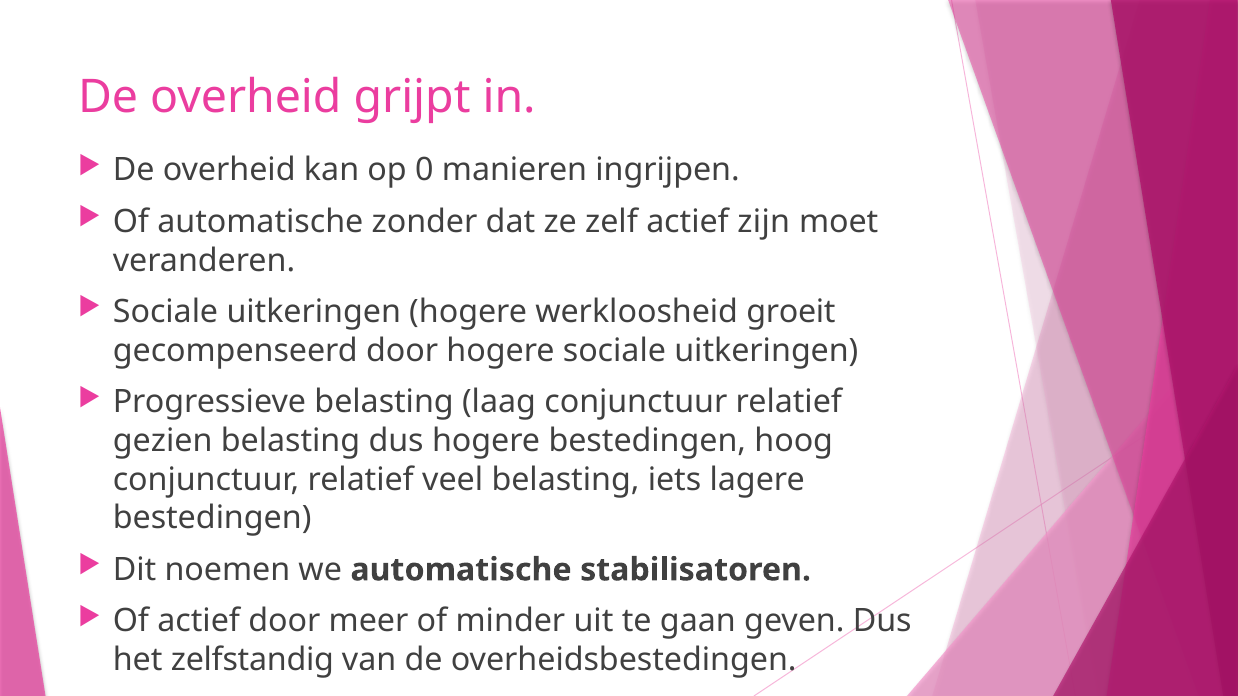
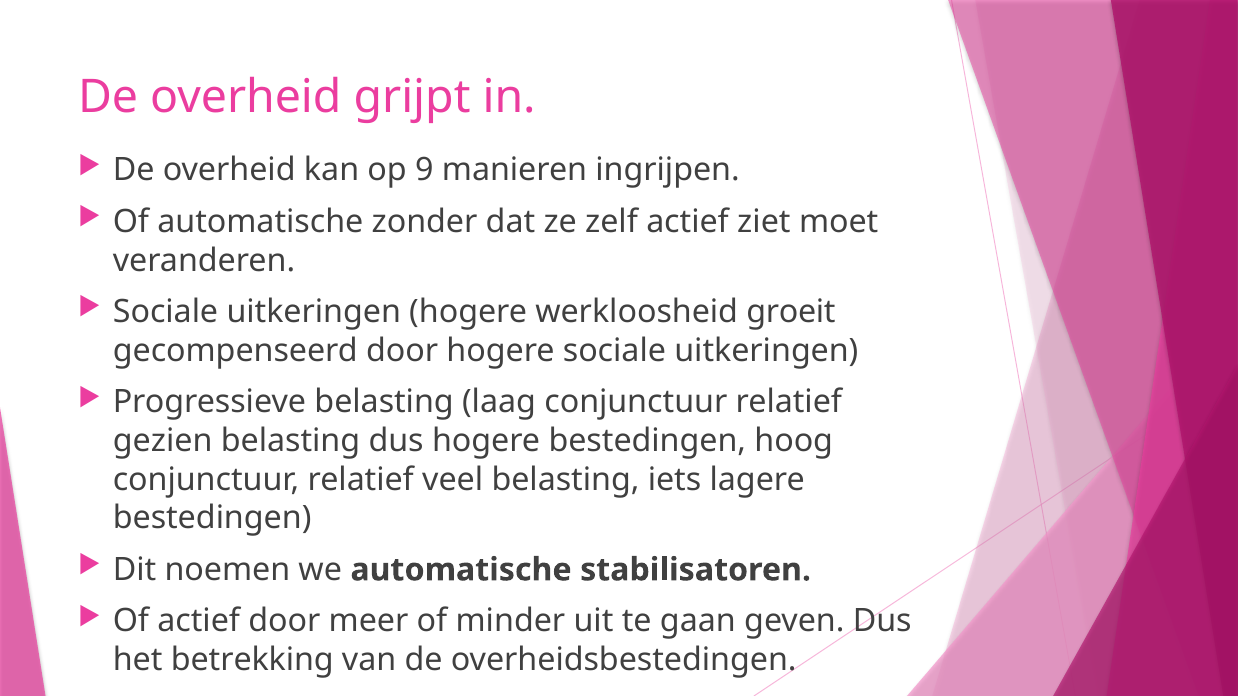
0: 0 -> 9
zijn: zijn -> ziet
zelfstandig: zelfstandig -> betrekking
